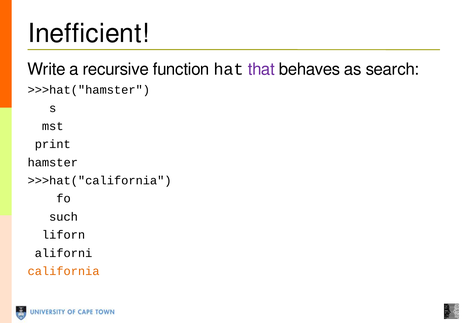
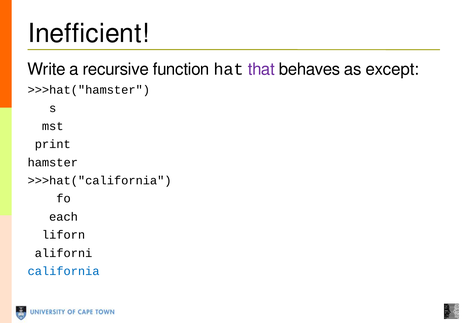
search: search -> except
such: such -> each
california colour: orange -> blue
